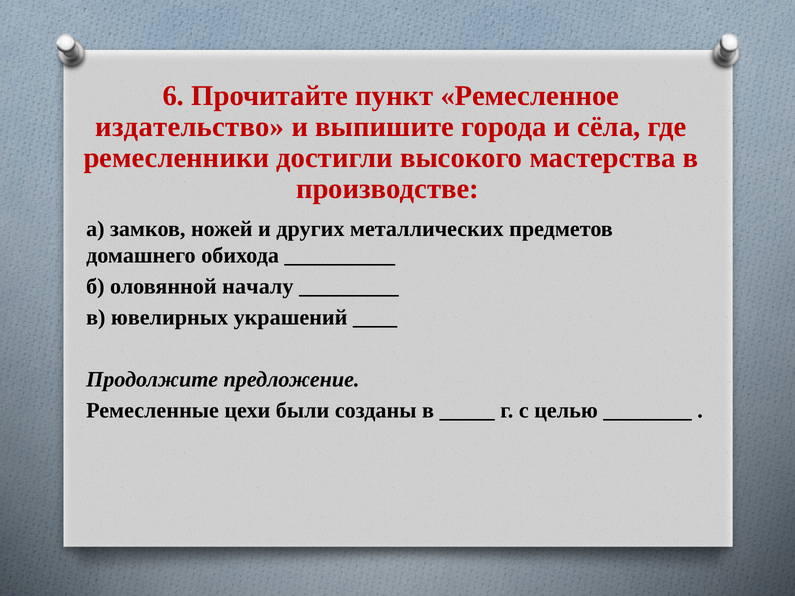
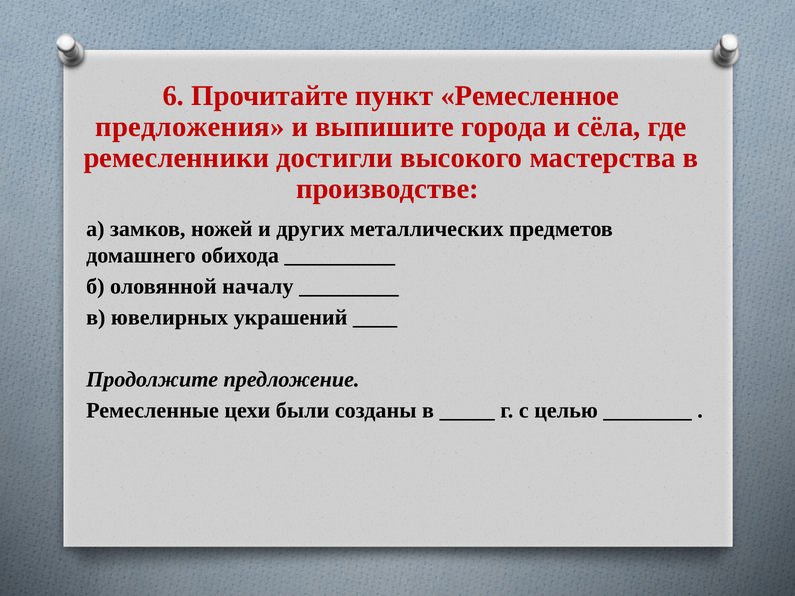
издательство: издательство -> предложения
